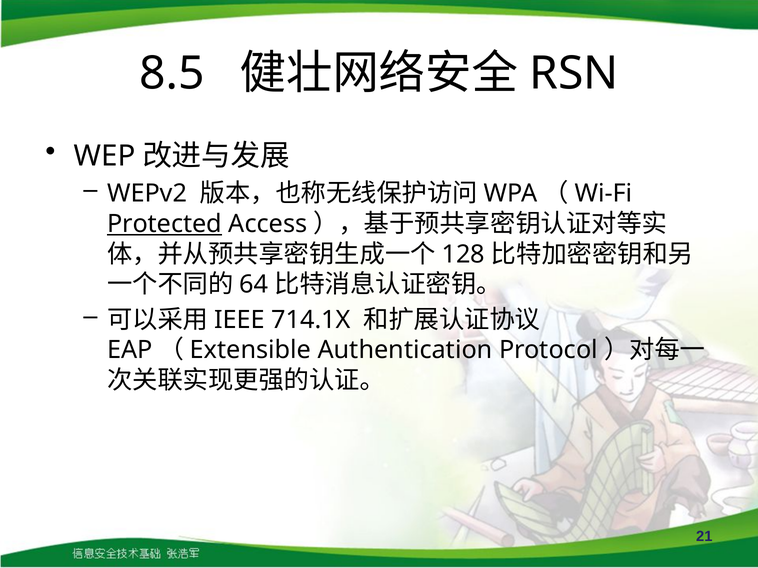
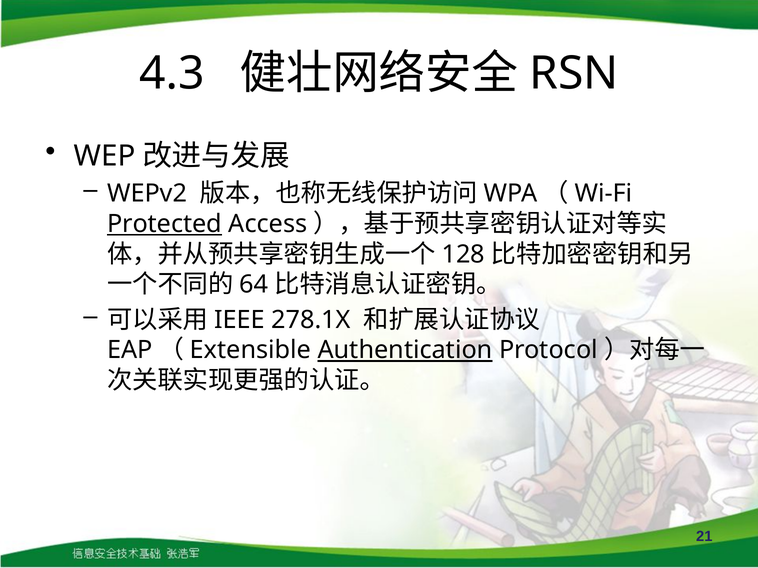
8.5: 8.5 -> 4.3
714.1X: 714.1X -> 278.1X
Authentication underline: none -> present
